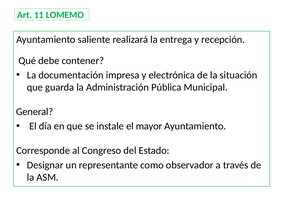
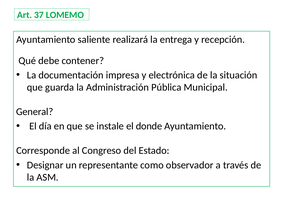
11: 11 -> 37
mayor: mayor -> donde
